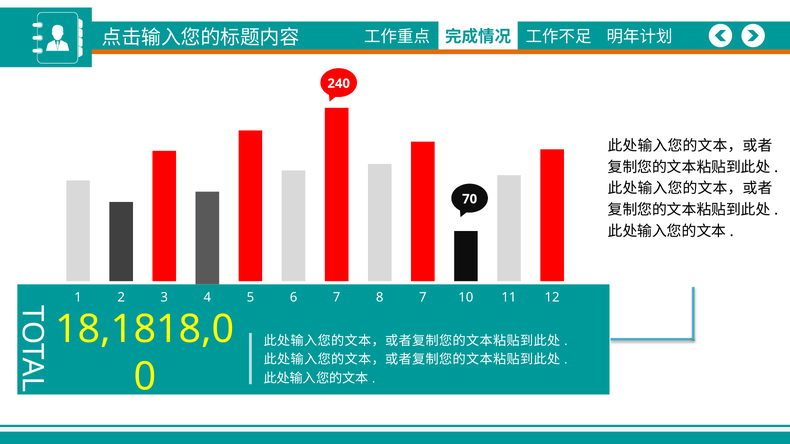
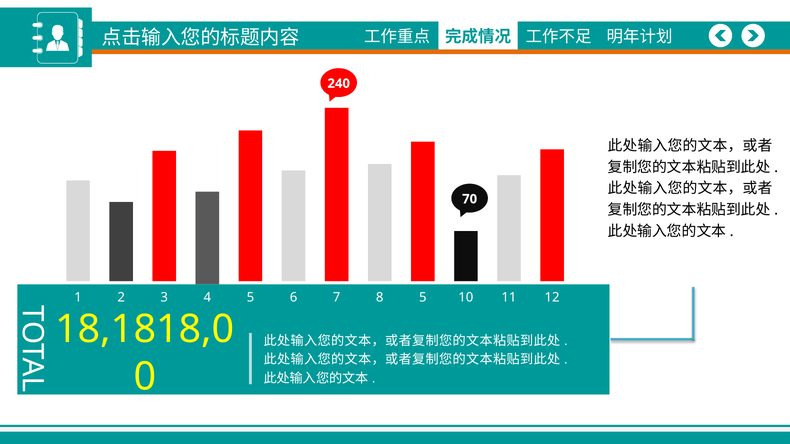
8 7: 7 -> 5
